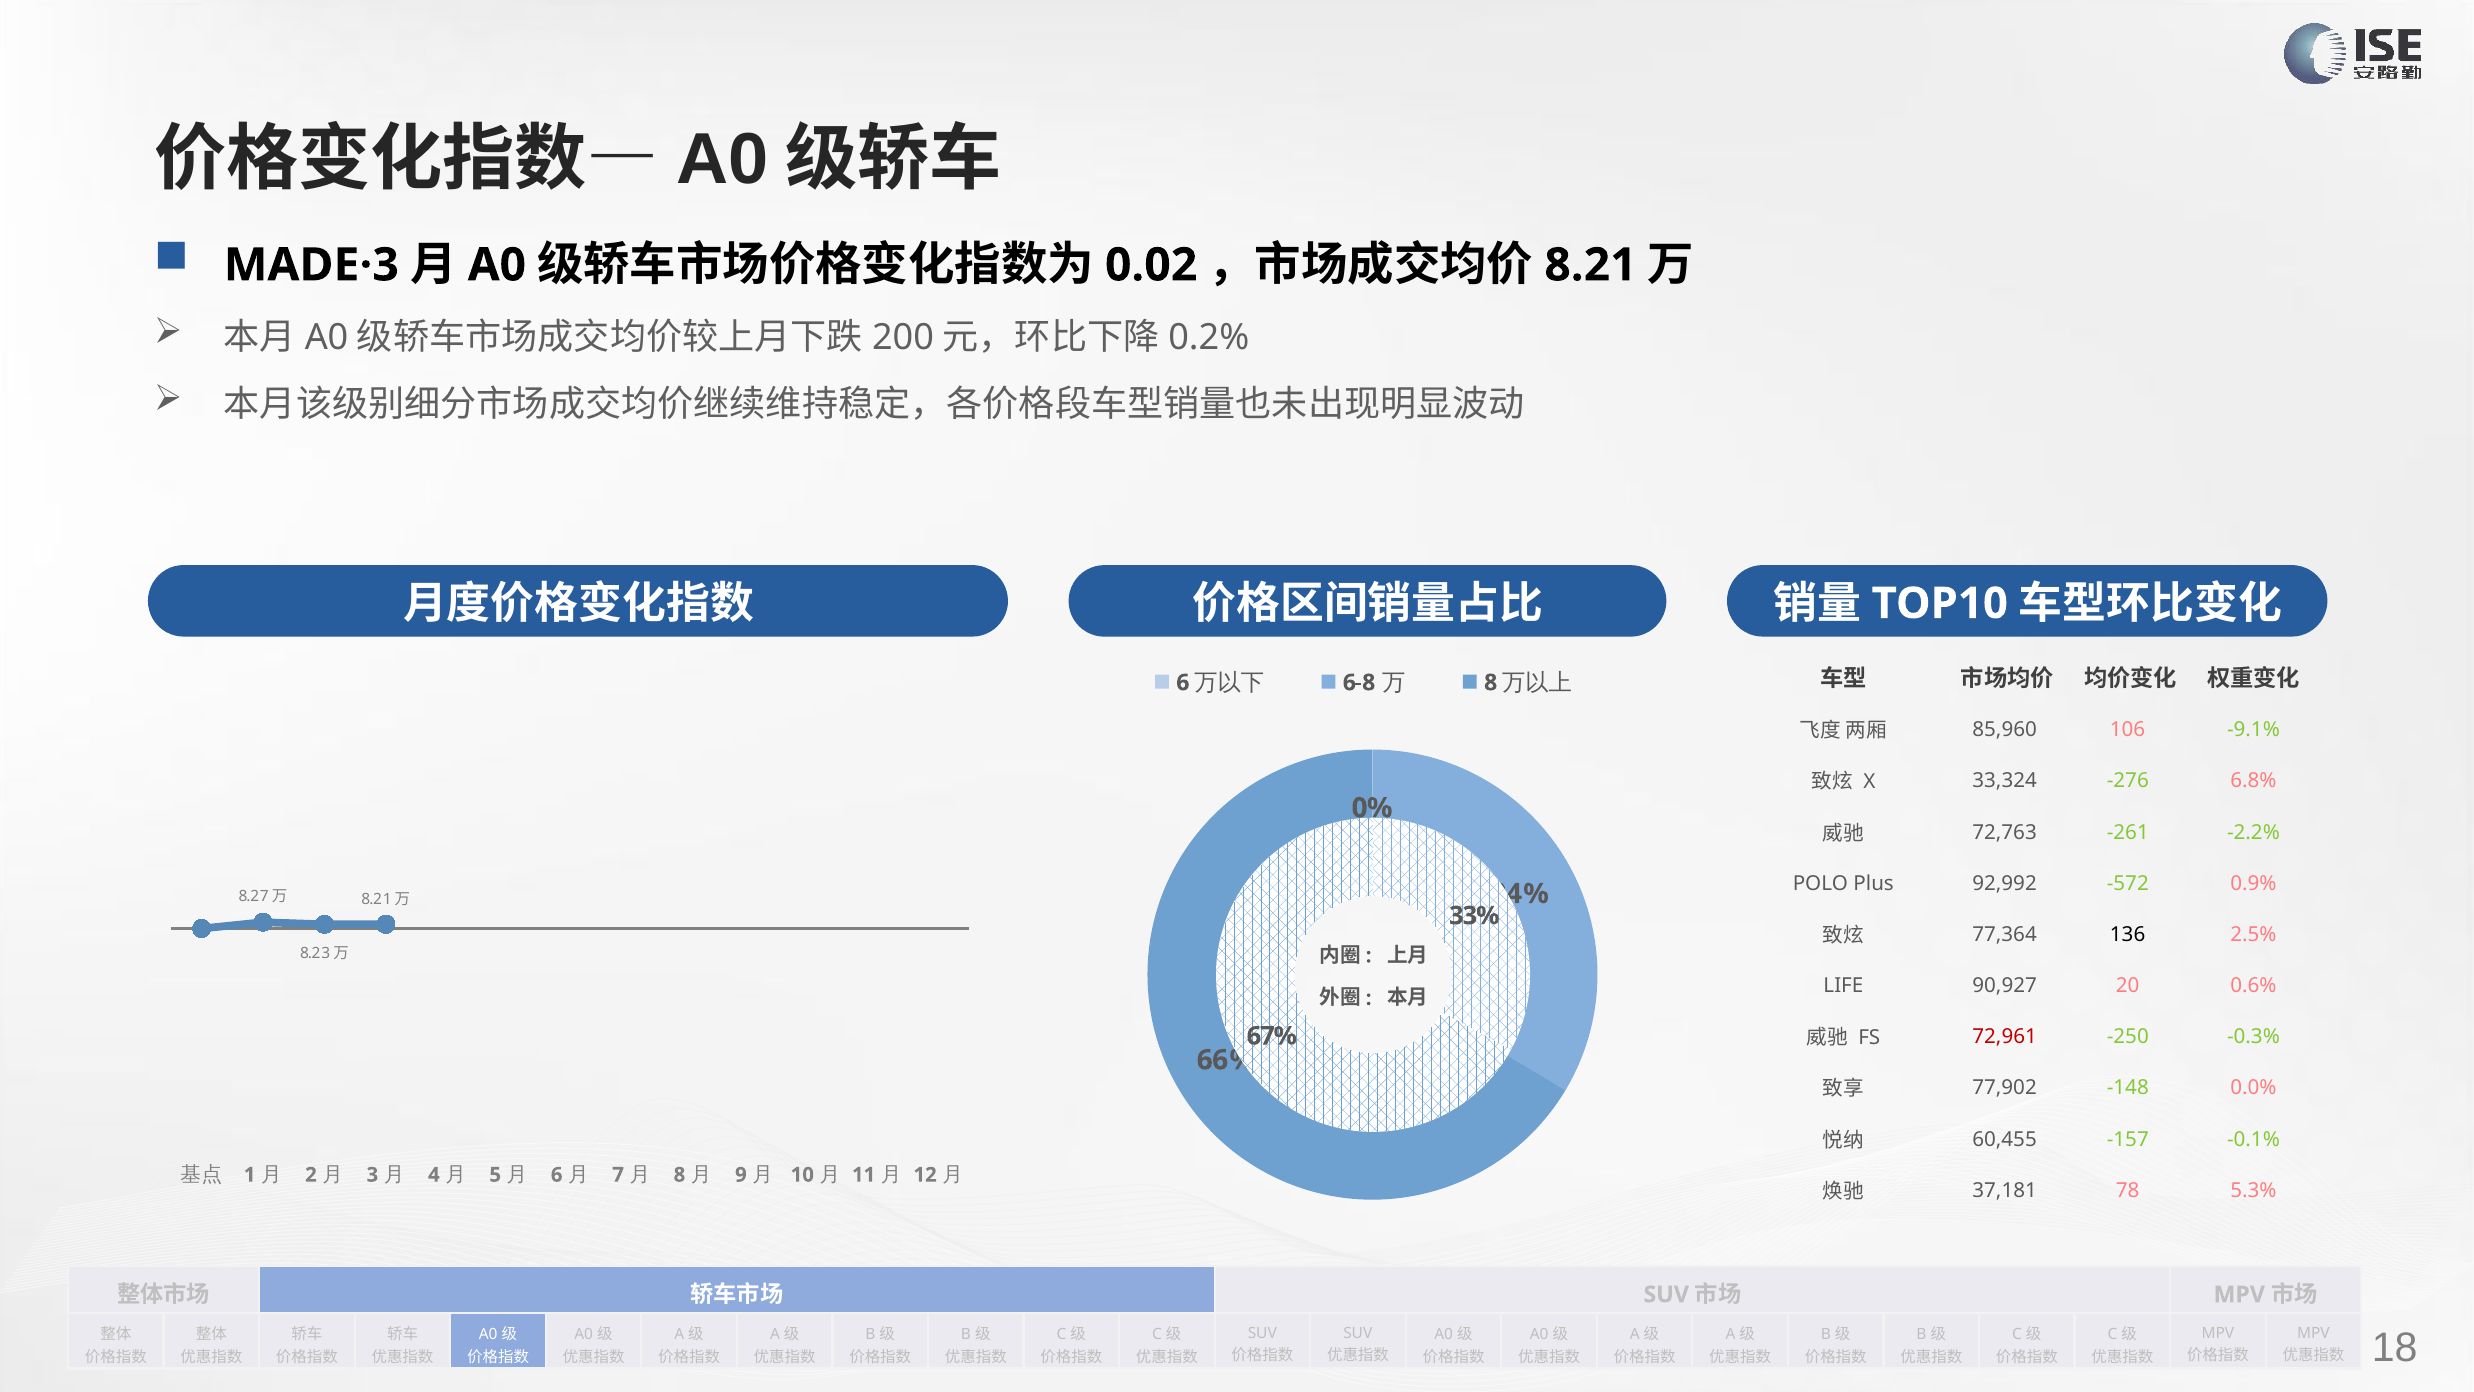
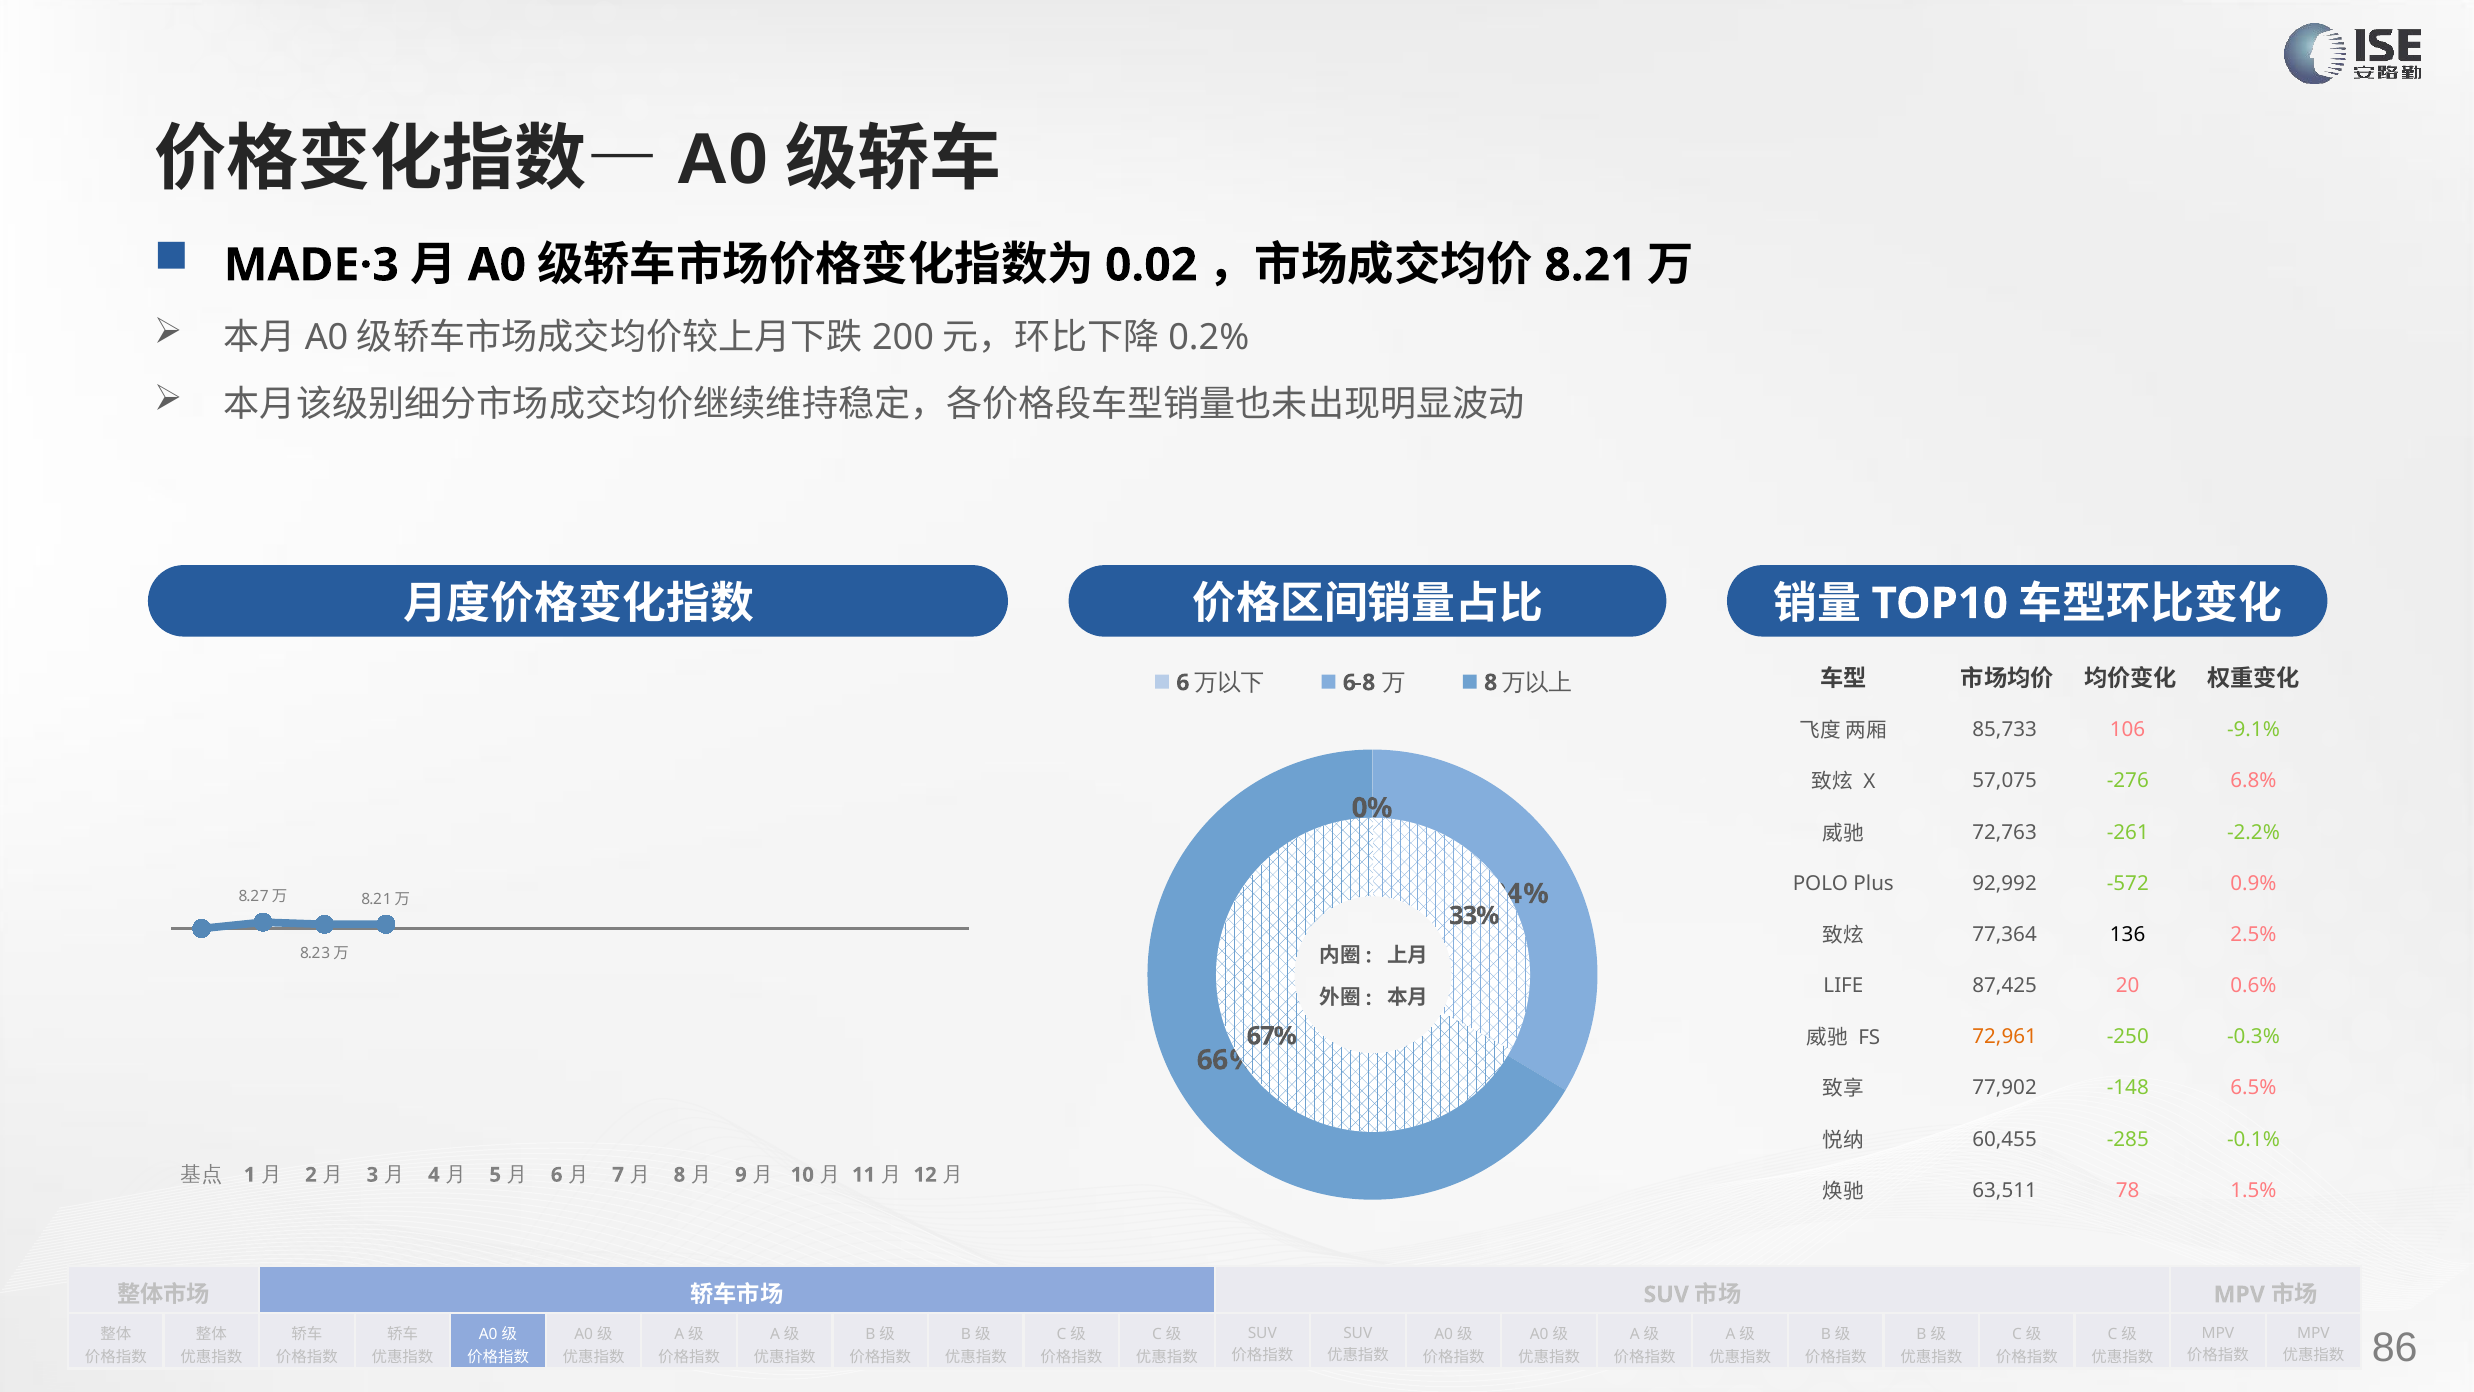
85,960: 85,960 -> 85,733
33,324: 33,324 -> 57,075
90,927: 90,927 -> 87,425
72,961 colour: red -> orange
0.0%: 0.0% -> 6.5%
-157: -157 -> -285
37,181: 37,181 -> 63,511
5.3%: 5.3% -> 1.5%
18: 18 -> 86
